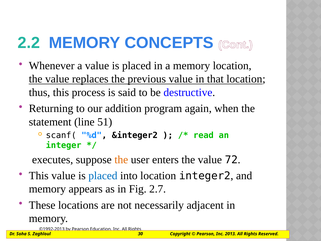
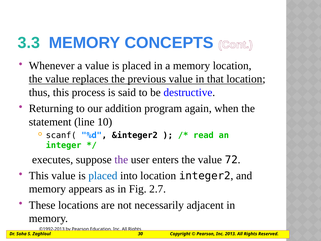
2.2: 2.2 -> 3.3
51: 51 -> 10
the at (121, 159) colour: orange -> purple
